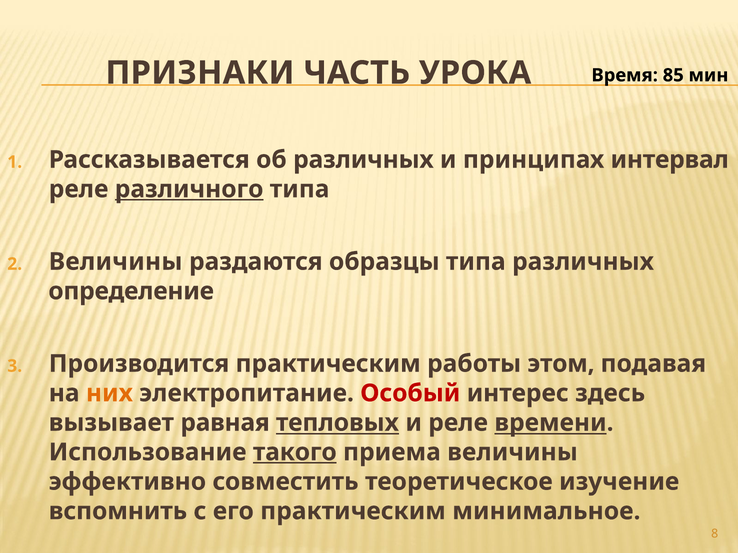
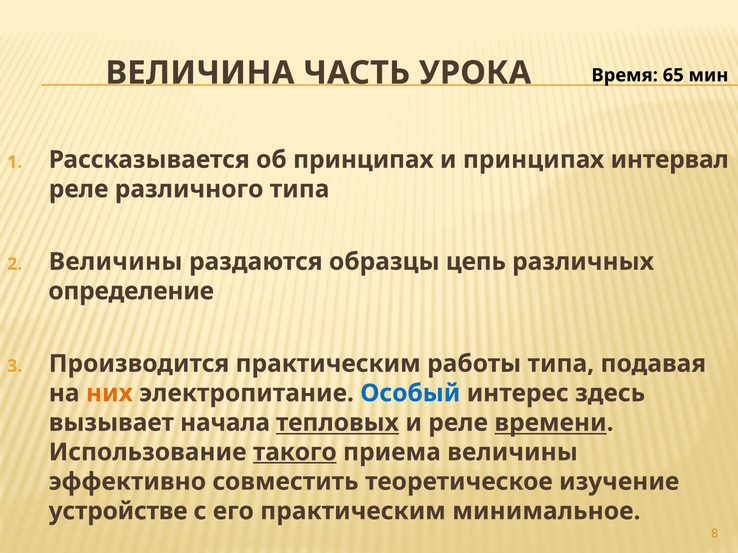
ПРИЗНАКИ: ПРИЗНАКИ -> ВЕЛИЧИНА
85: 85 -> 65
об различных: различных -> принципах
различного underline: present -> none
образцы типа: типа -> цепь
работы этом: этом -> типа
Особый colour: red -> blue
равная: равная -> начала
вспомнить: вспомнить -> устройстве
